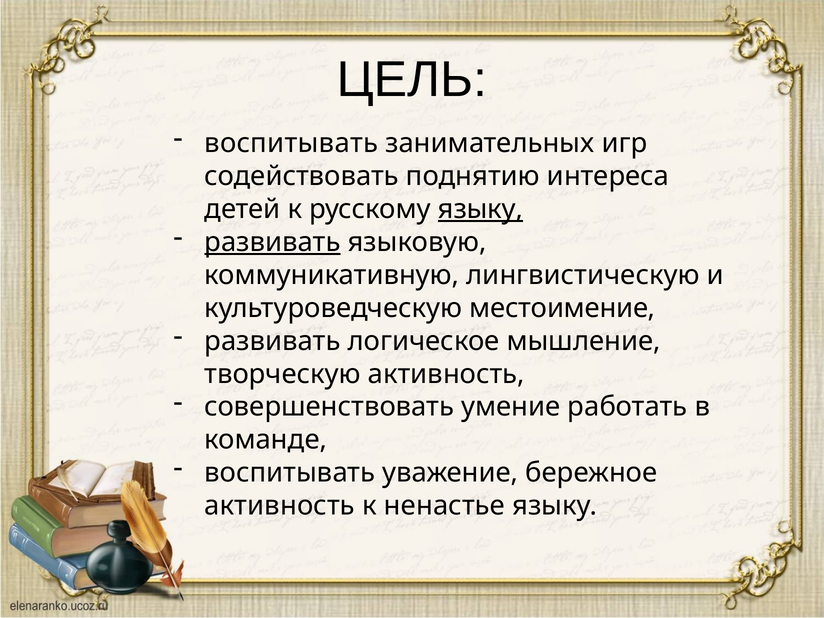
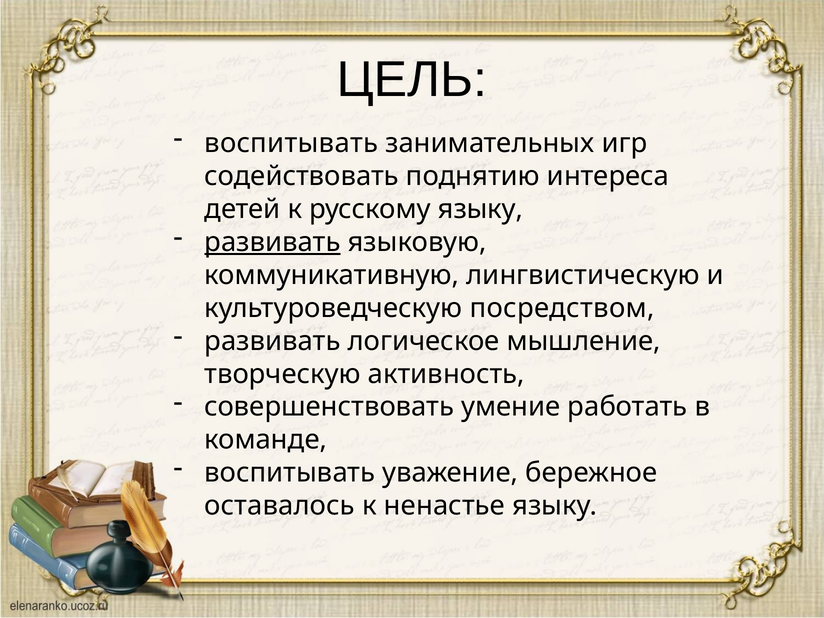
языку at (480, 209) underline: present -> none
местоимение: местоимение -> посредством
активность at (280, 506): активность -> оставалось
